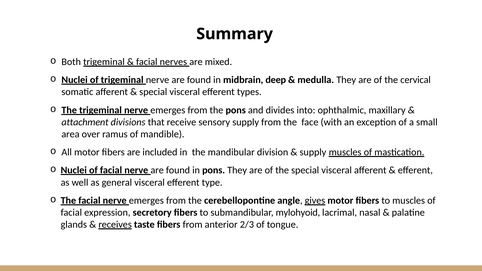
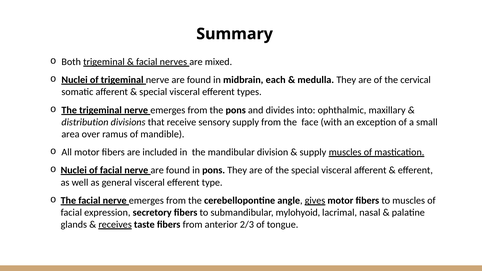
deep: deep -> each
attachment: attachment -> distribution
